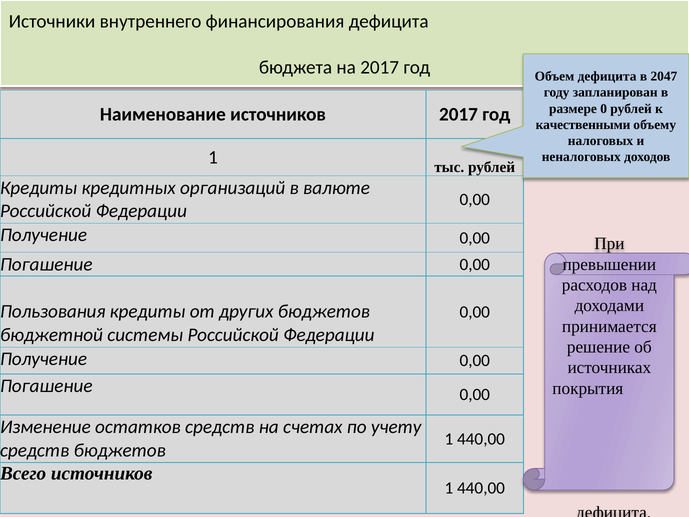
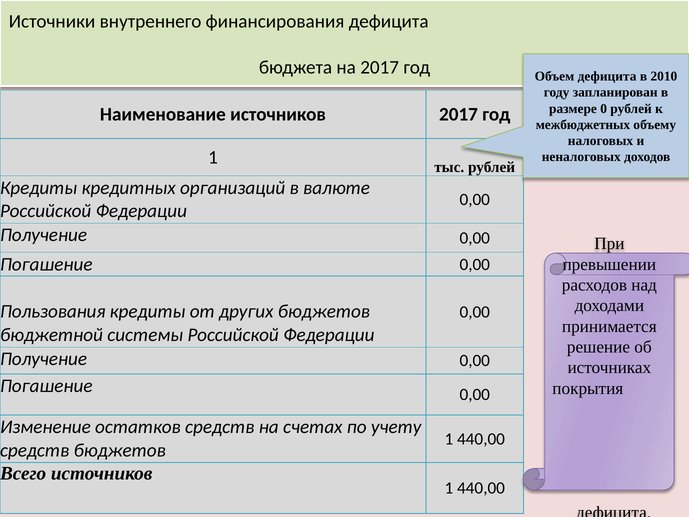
2047: 2047 -> 2010
качественными: качественными -> межбюджетных
